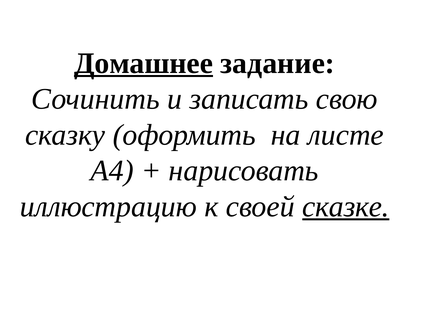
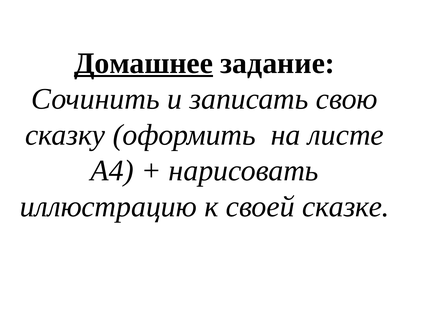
сказке underline: present -> none
